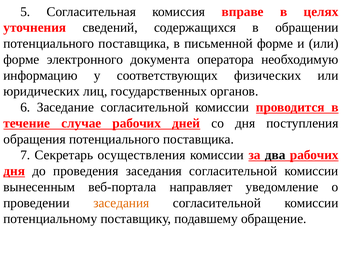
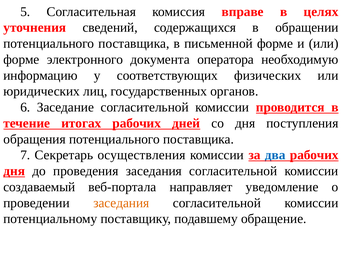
случае: случае -> итогах
два colour: black -> blue
вынесенным: вынесенным -> создаваемый
